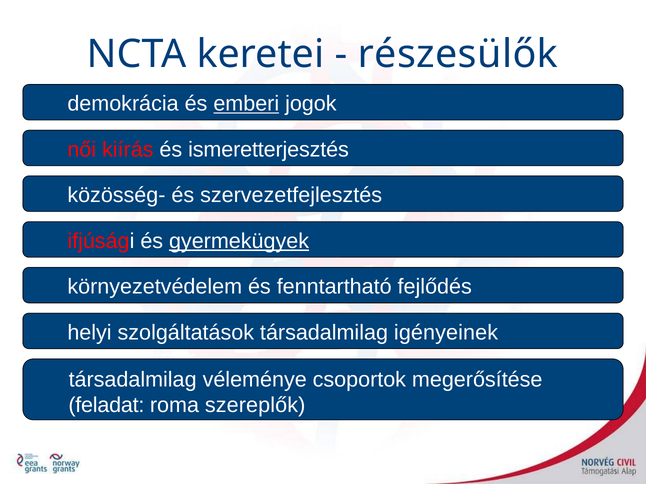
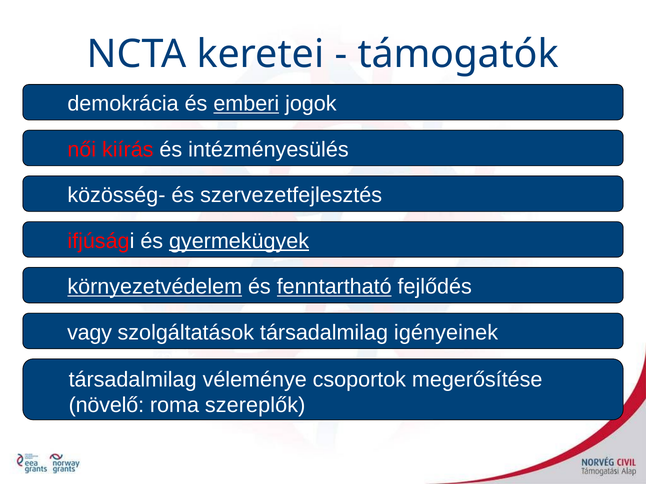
részesülők: részesülők -> támogatók
ismeretterjesztés: ismeretterjesztés -> intézményesülés
környezetvédelem underline: none -> present
fenntartható underline: none -> present
helyi: helyi -> vagy
feladat: feladat -> növelő
